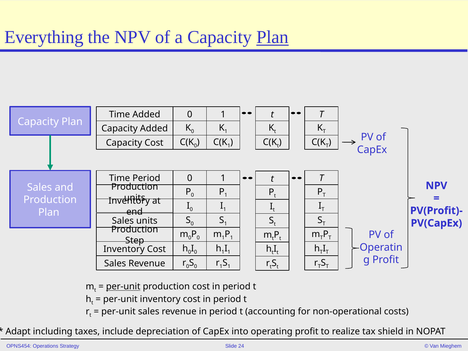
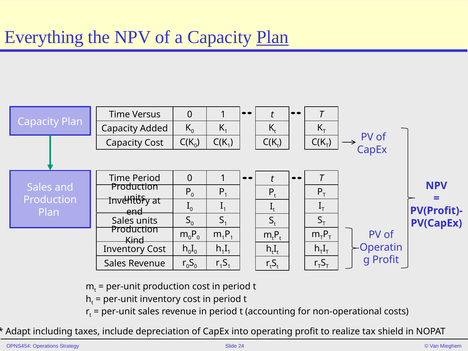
Time Added: Added -> Versus
Step: Step -> Kind
per-unit at (123, 287) underline: present -> none
